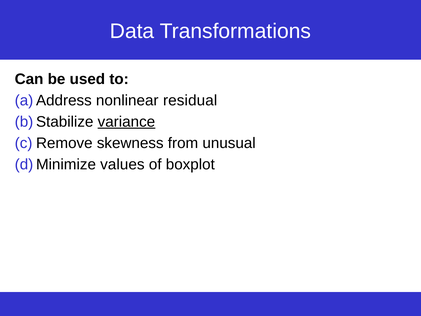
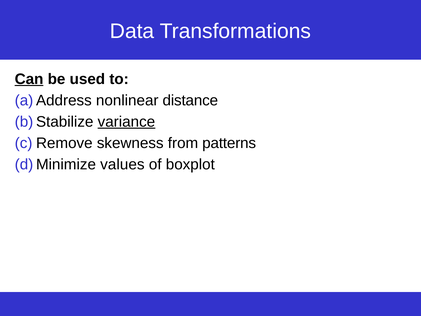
Can underline: none -> present
residual: residual -> distance
unusual: unusual -> patterns
